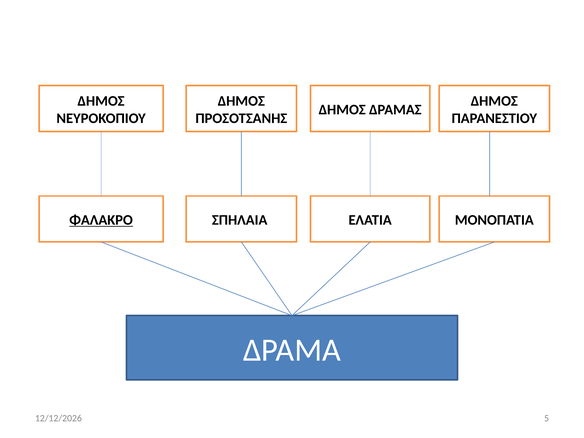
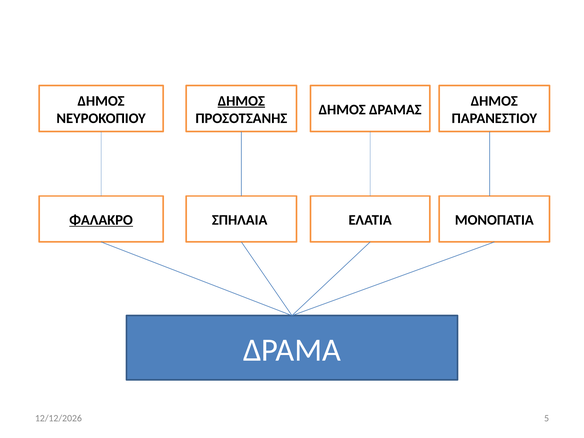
ΔΗΜΟΣ at (241, 101) underline: none -> present
